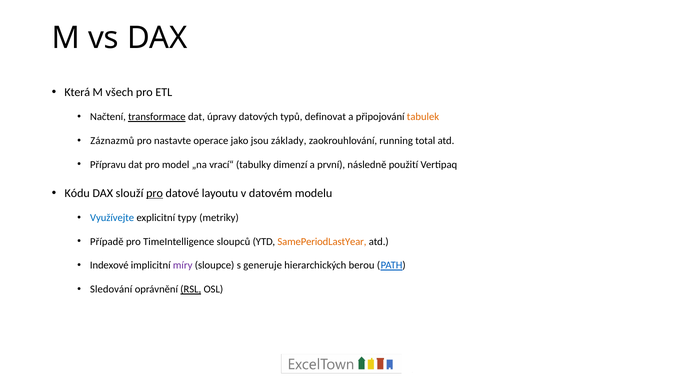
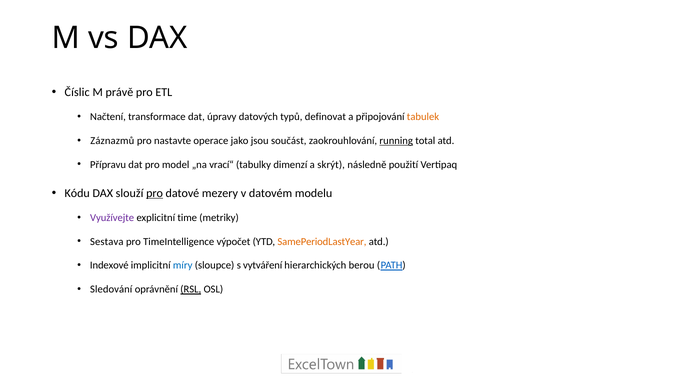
Která: Která -> Číslic
všech: všech -> právě
transformace underline: present -> none
základy: základy -> součást
running underline: none -> present
první: první -> skrýt
layoutu: layoutu -> mezery
Využívejte colour: blue -> purple
typy: typy -> time
Případě: Případě -> Sestava
sloupců: sloupců -> výpočet
míry colour: purple -> blue
generuje: generuje -> vytváření
